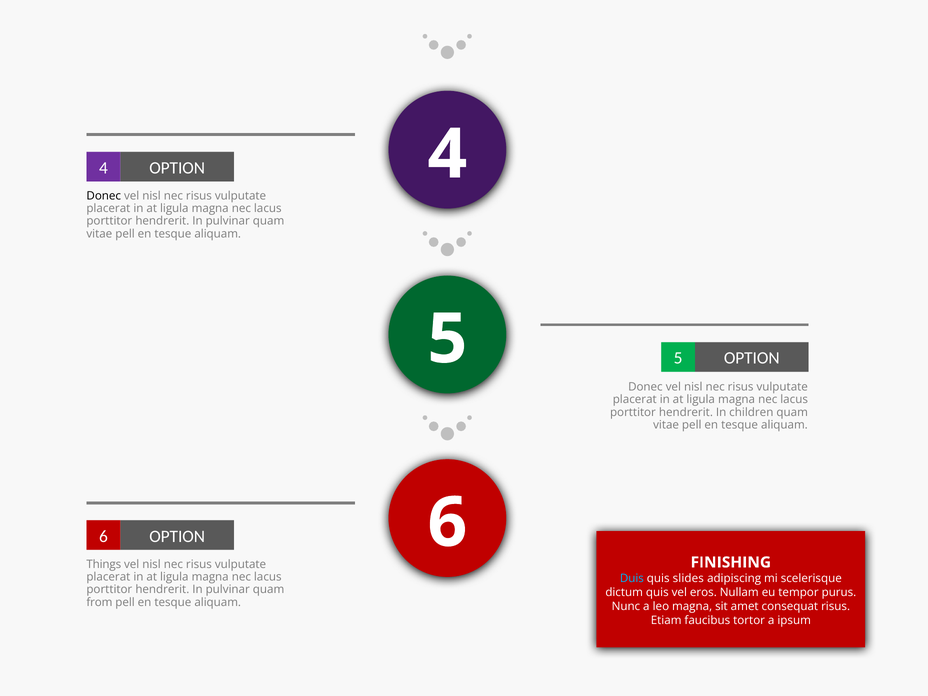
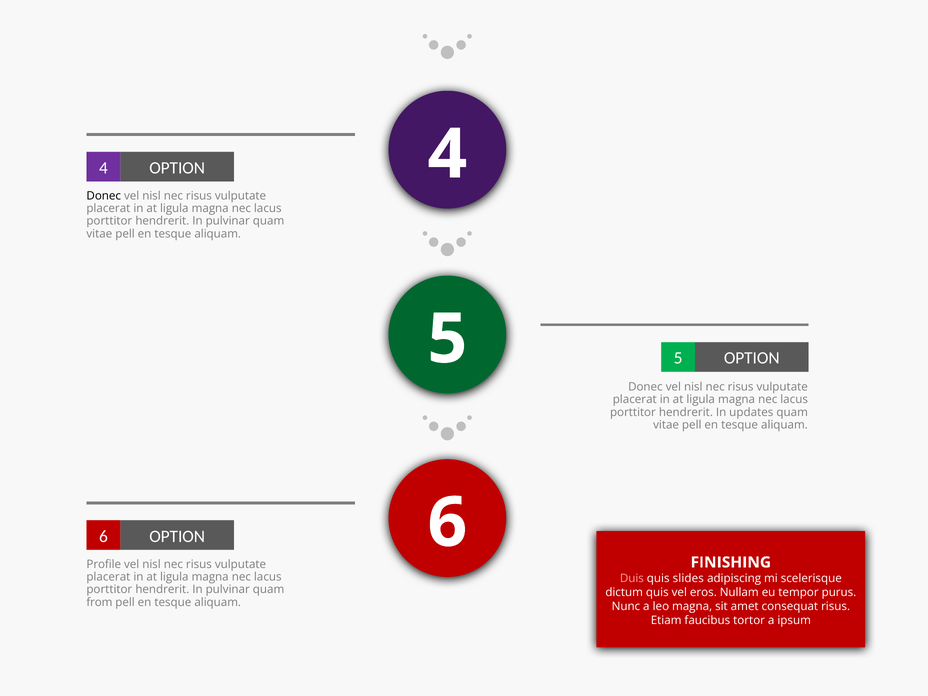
children: children -> updates
Things: Things -> Profile
Duis colour: light blue -> pink
